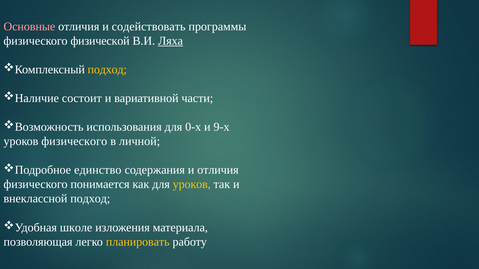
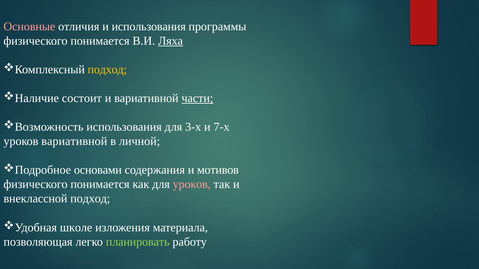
и содействовать: содействовать -> использования
физической at (100, 41): физической -> понимается
части underline: none -> present
0-х: 0-х -> 3-х
9-х: 9-х -> 7-х
уроков физического: физического -> вариативной
единство: единство -> основами
и отличия: отличия -> мотивов
уроков at (192, 185) colour: yellow -> pink
планировать colour: yellow -> light green
